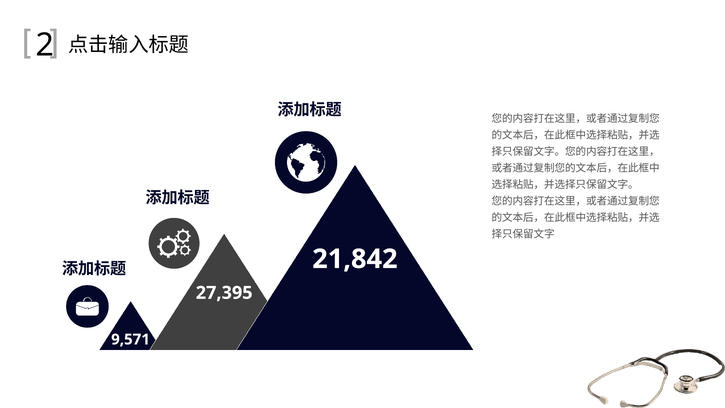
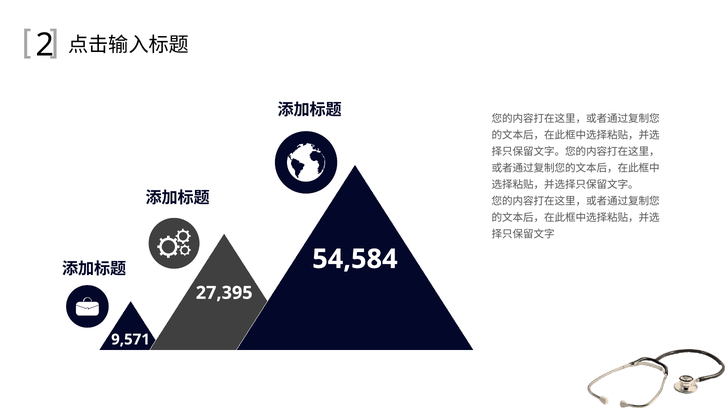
21,842: 21,842 -> 54,584
